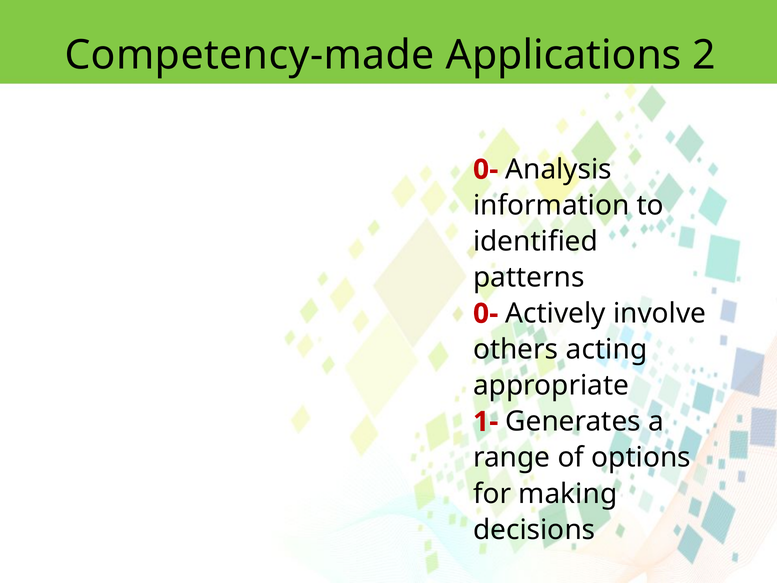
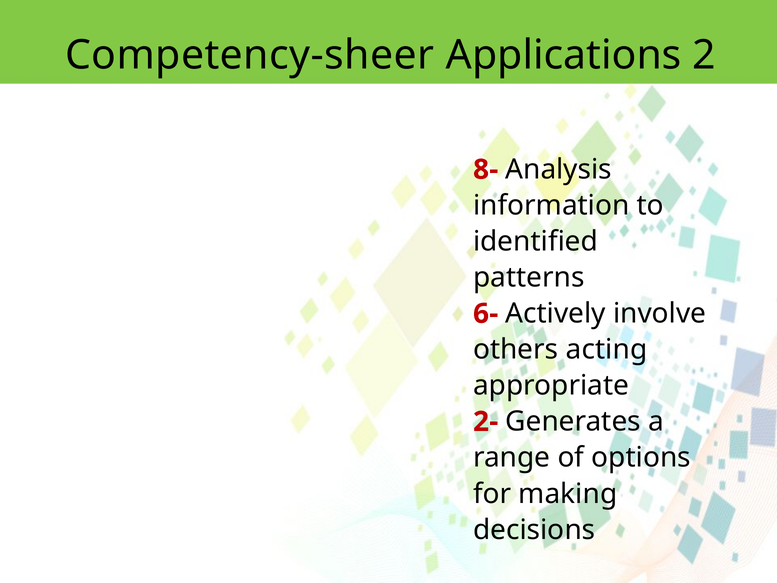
Competency-made: Competency-made -> Competency-sheer
0- at (486, 169): 0- -> 8-
0- at (486, 314): 0- -> 6-
1-: 1- -> 2-
